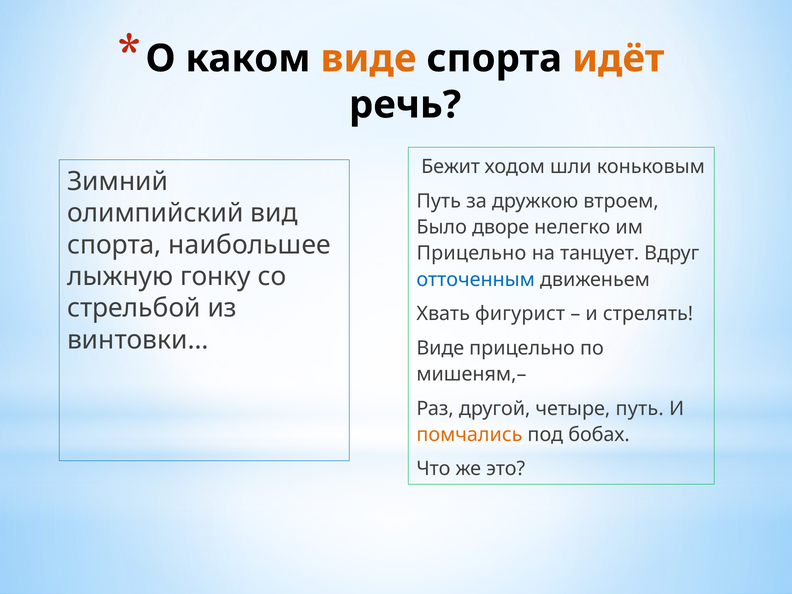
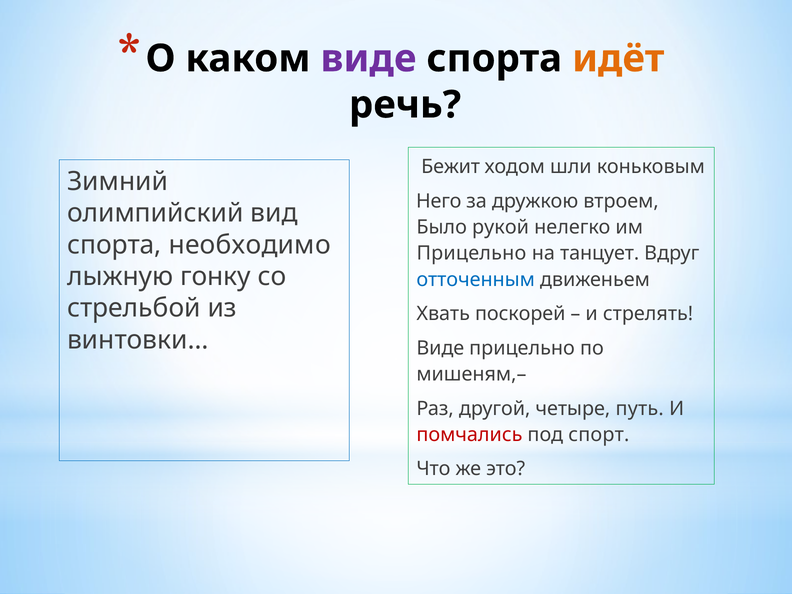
виде at (368, 59) colour: orange -> purple
Путь at (439, 201): Путь -> Него
дворе: дворе -> рукой
наибольшее: наибольшее -> необходимо
фигурист: фигурист -> поскорей
помчались colour: orange -> red
бобах: бобах -> спорт
